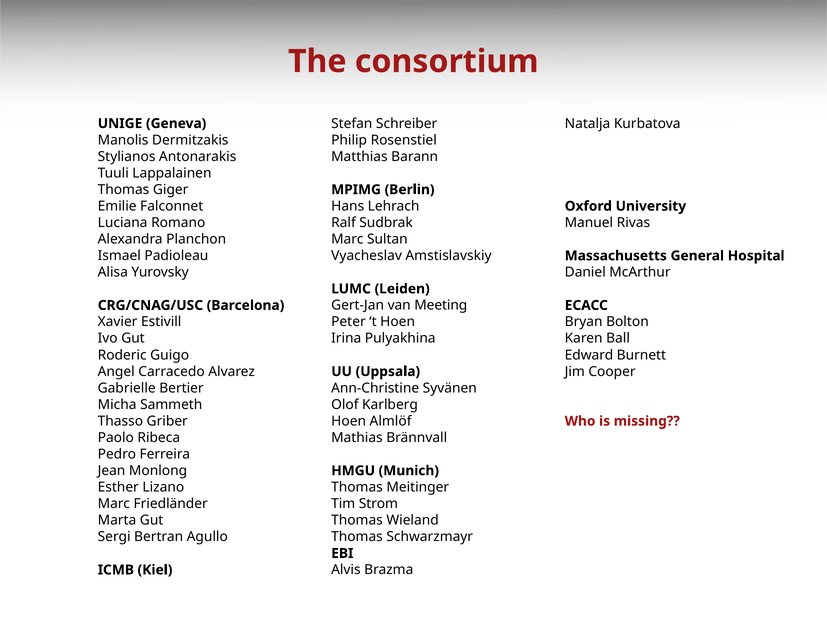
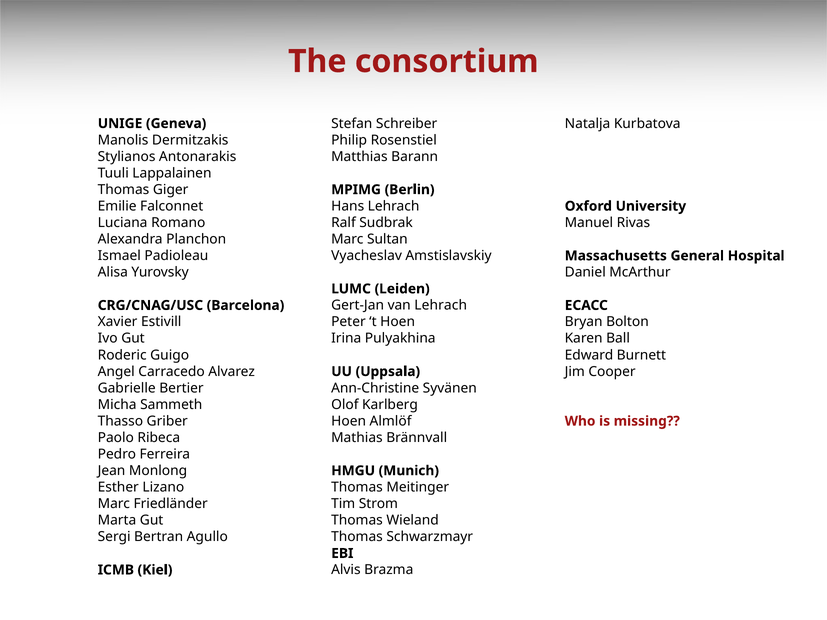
van Meeting: Meeting -> Lehrach
